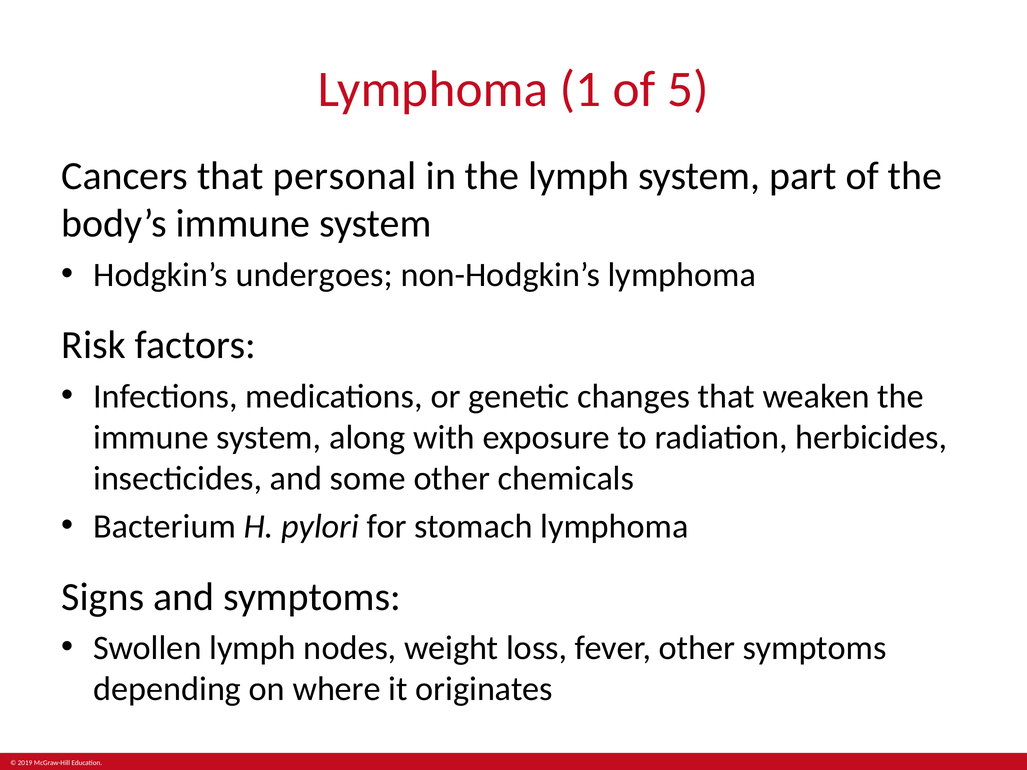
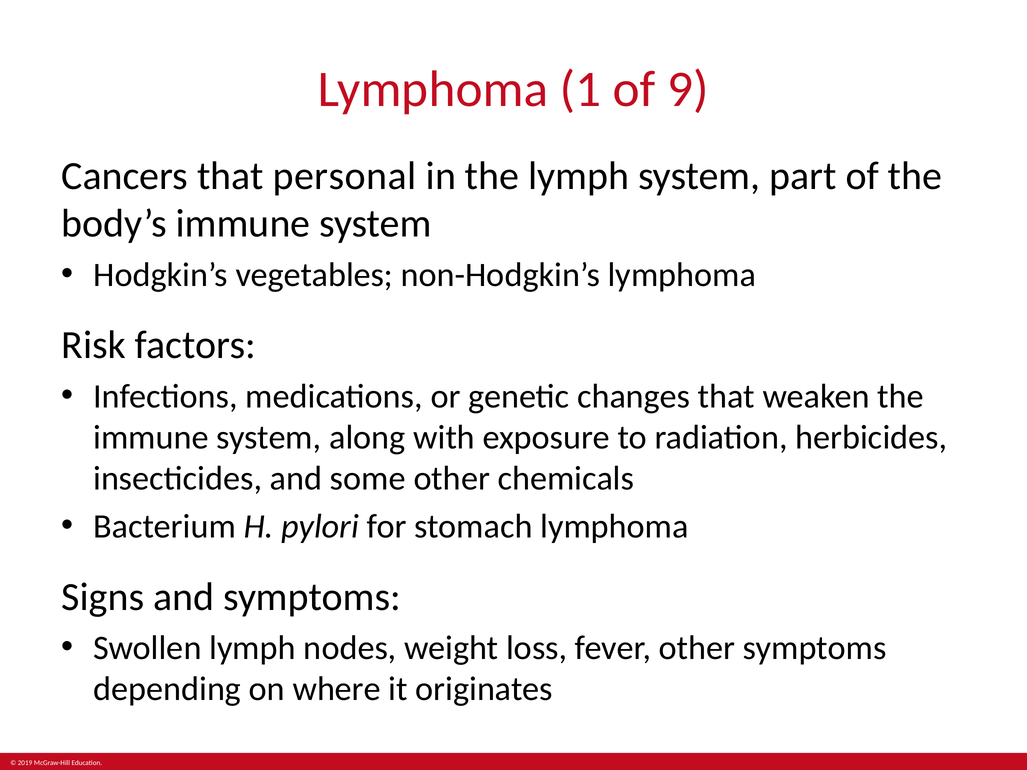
5: 5 -> 9
undergoes: undergoes -> vegetables
